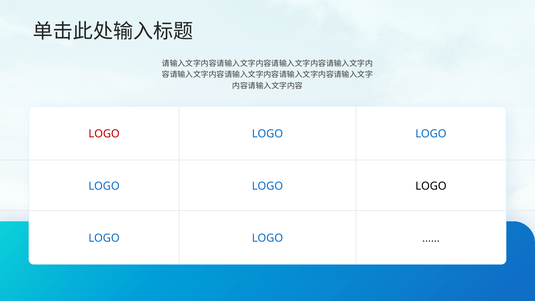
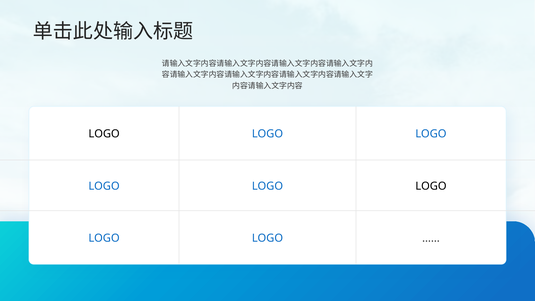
LOGO at (104, 134) colour: red -> black
